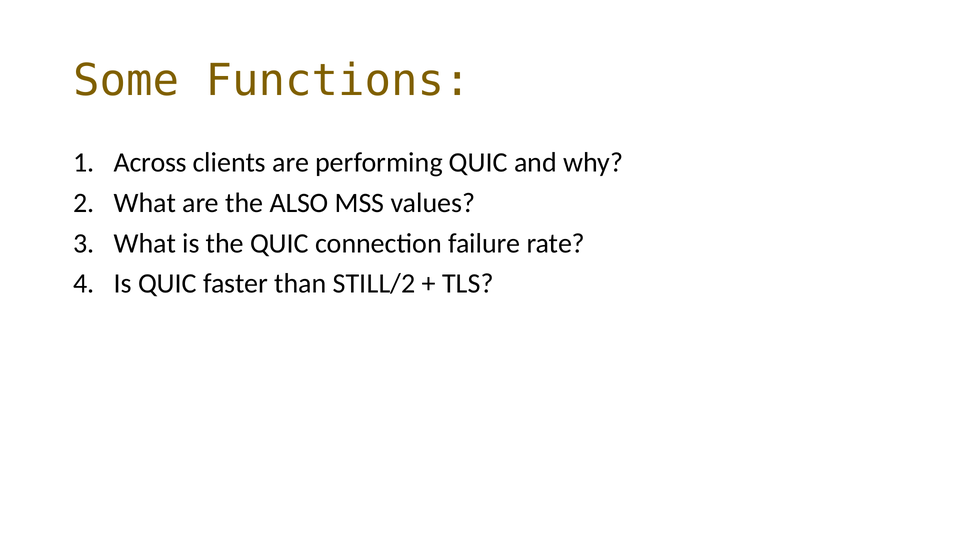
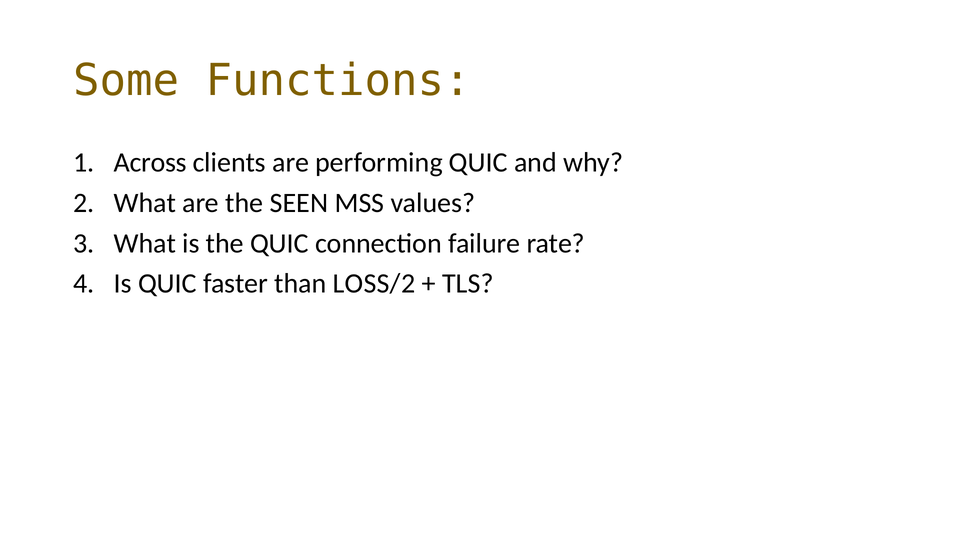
ALSO: ALSO -> SEEN
STILL/2: STILL/2 -> LOSS/2
